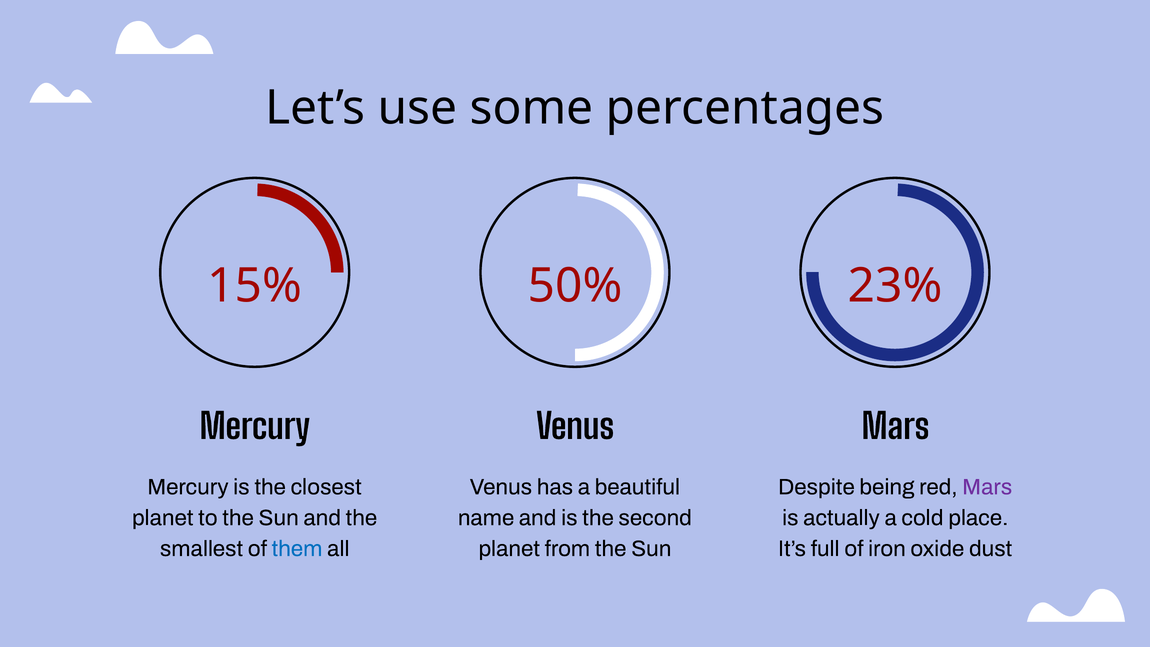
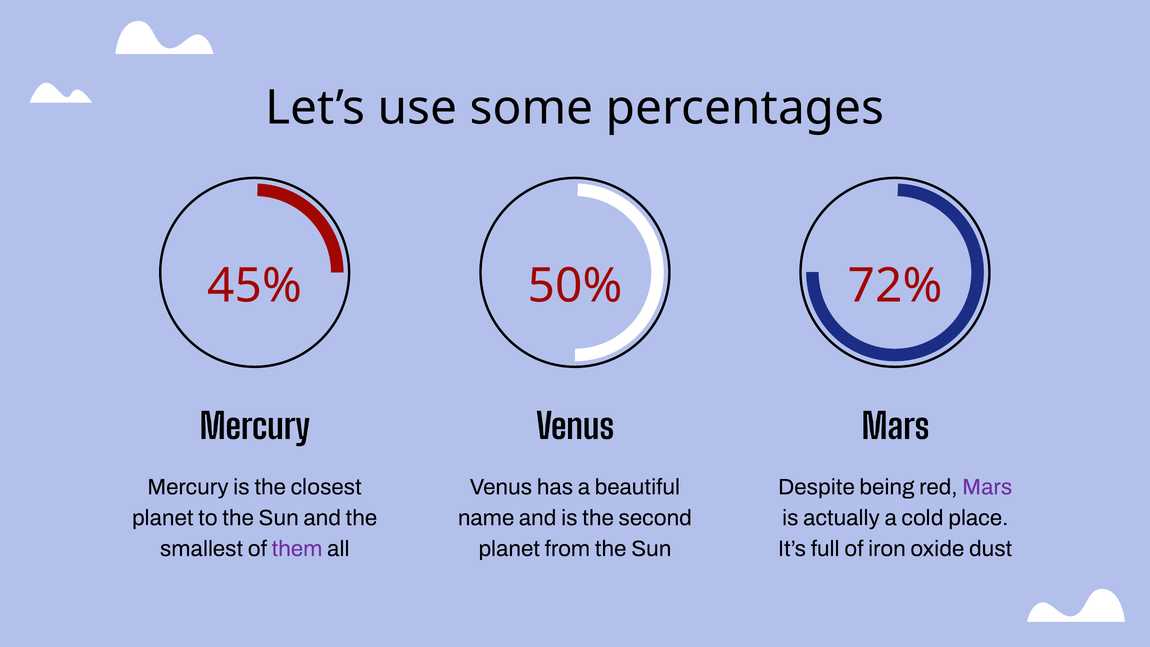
15%: 15% -> 45%
23%: 23% -> 72%
them colour: blue -> purple
